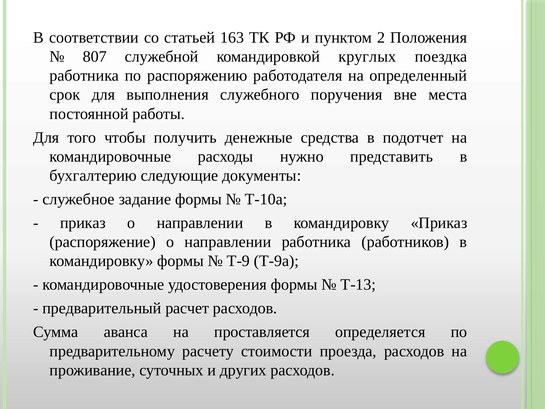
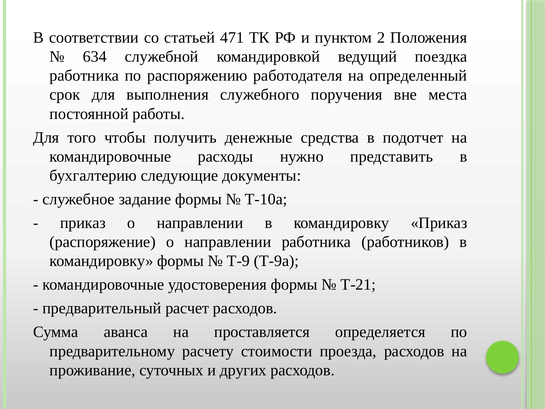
163: 163 -> 471
807: 807 -> 634
круглых: круглых -> ведущий
Т-13: Т-13 -> Т-21
